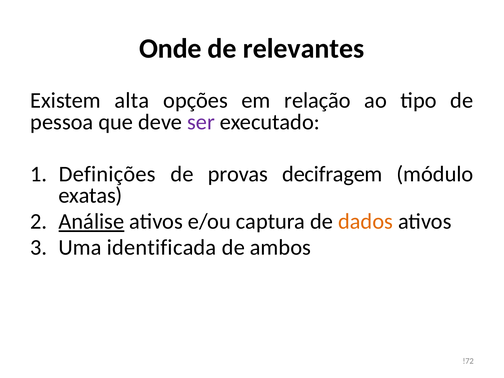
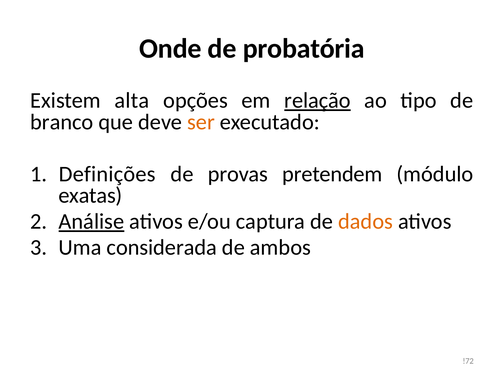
relevantes: relevantes -> probatória
relação underline: none -> present
pessoa: pessoa -> branco
ser colour: purple -> orange
decifragem: decifragem -> pretendem
identificada: identificada -> considerada
